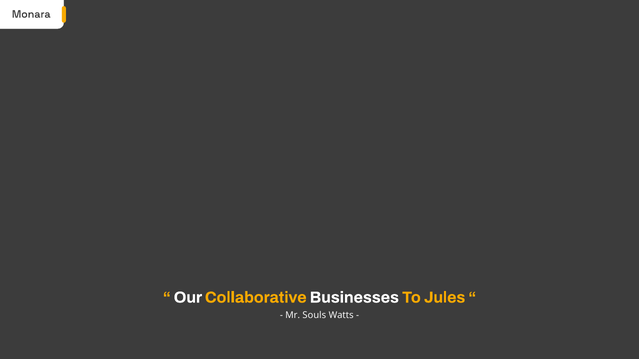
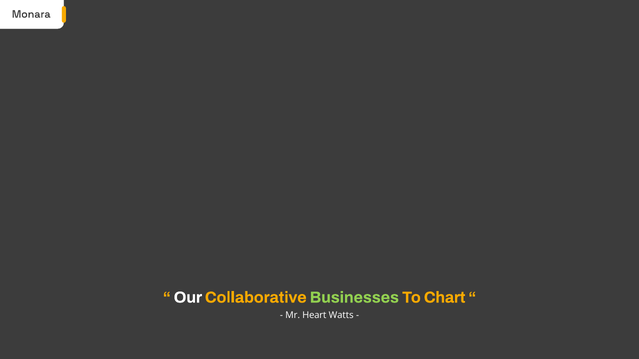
Businesses colour: white -> light green
Jules: Jules -> Chart
Souls: Souls -> Heart
